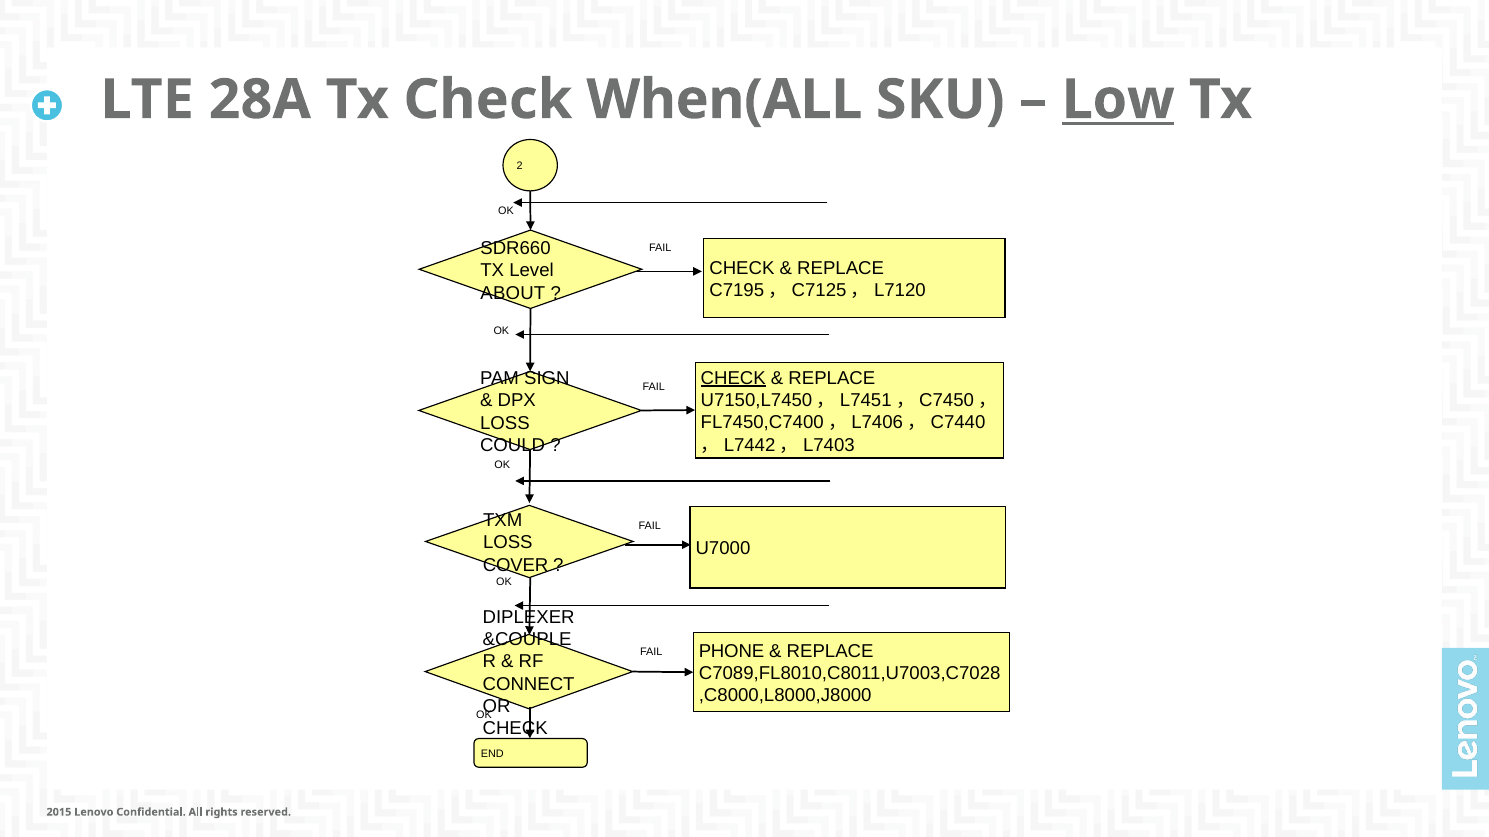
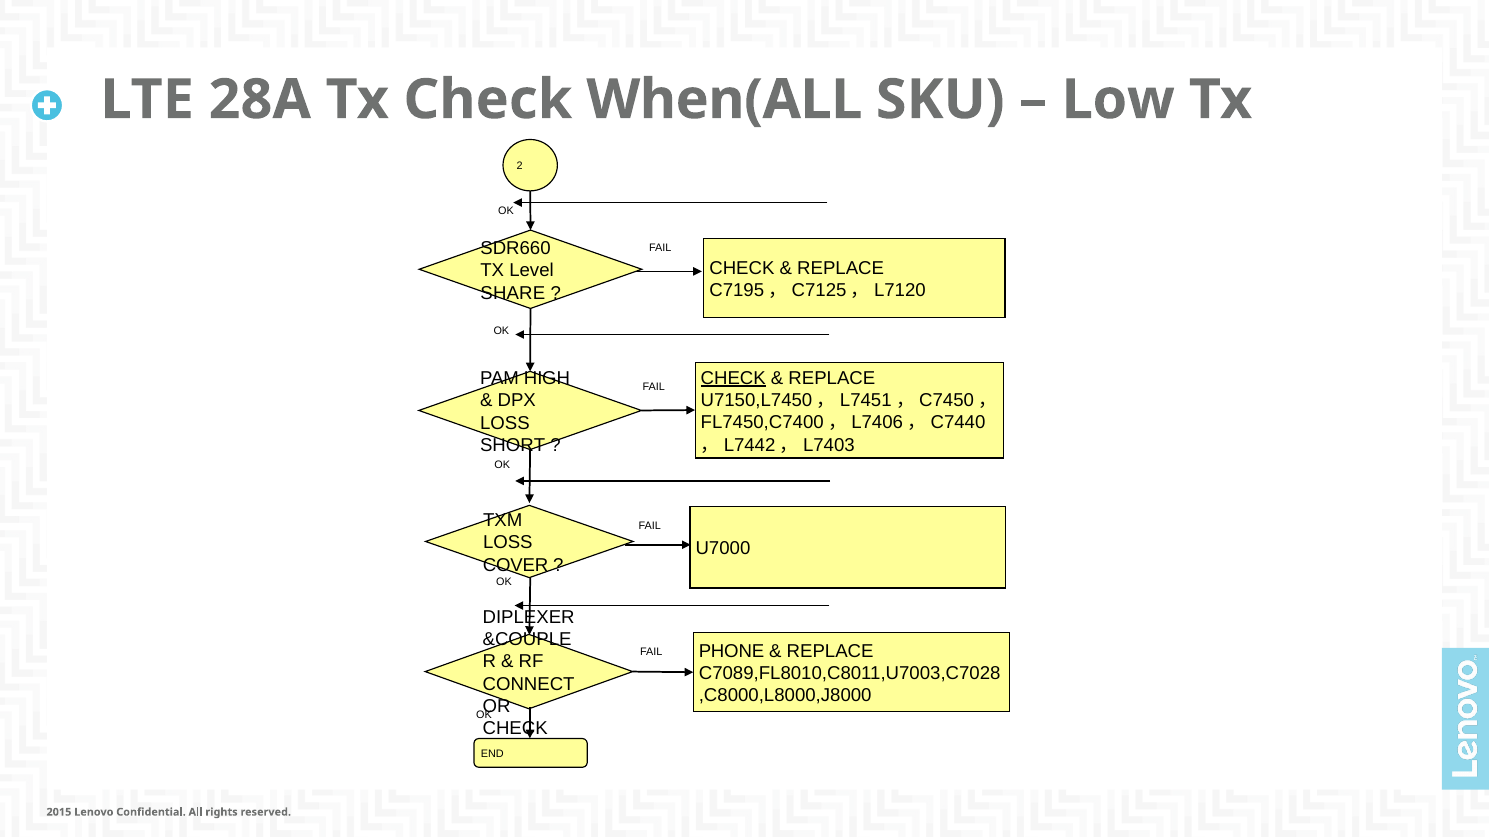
Low underline: present -> none
ABOUT: ABOUT -> SHARE
SIGN: SIGN -> HIGH
COULD: COULD -> SHORT
